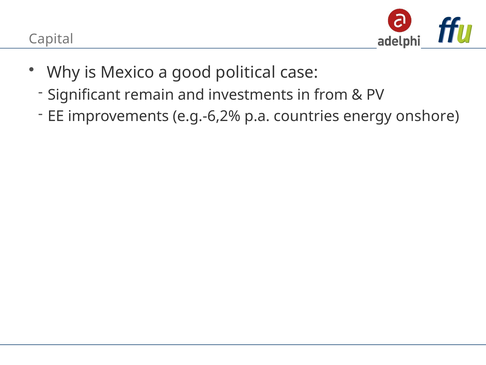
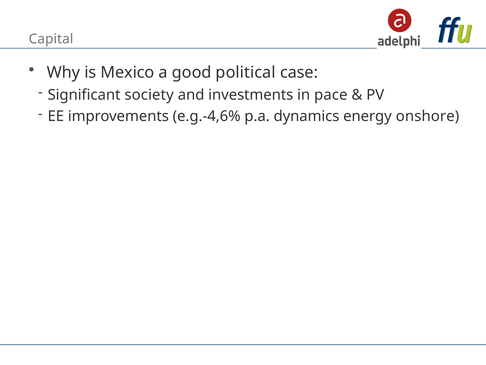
remain: remain -> society
from: from -> pace
e.g.-6,2%: e.g.-6,2% -> e.g.-4,6%
countries: countries -> dynamics
